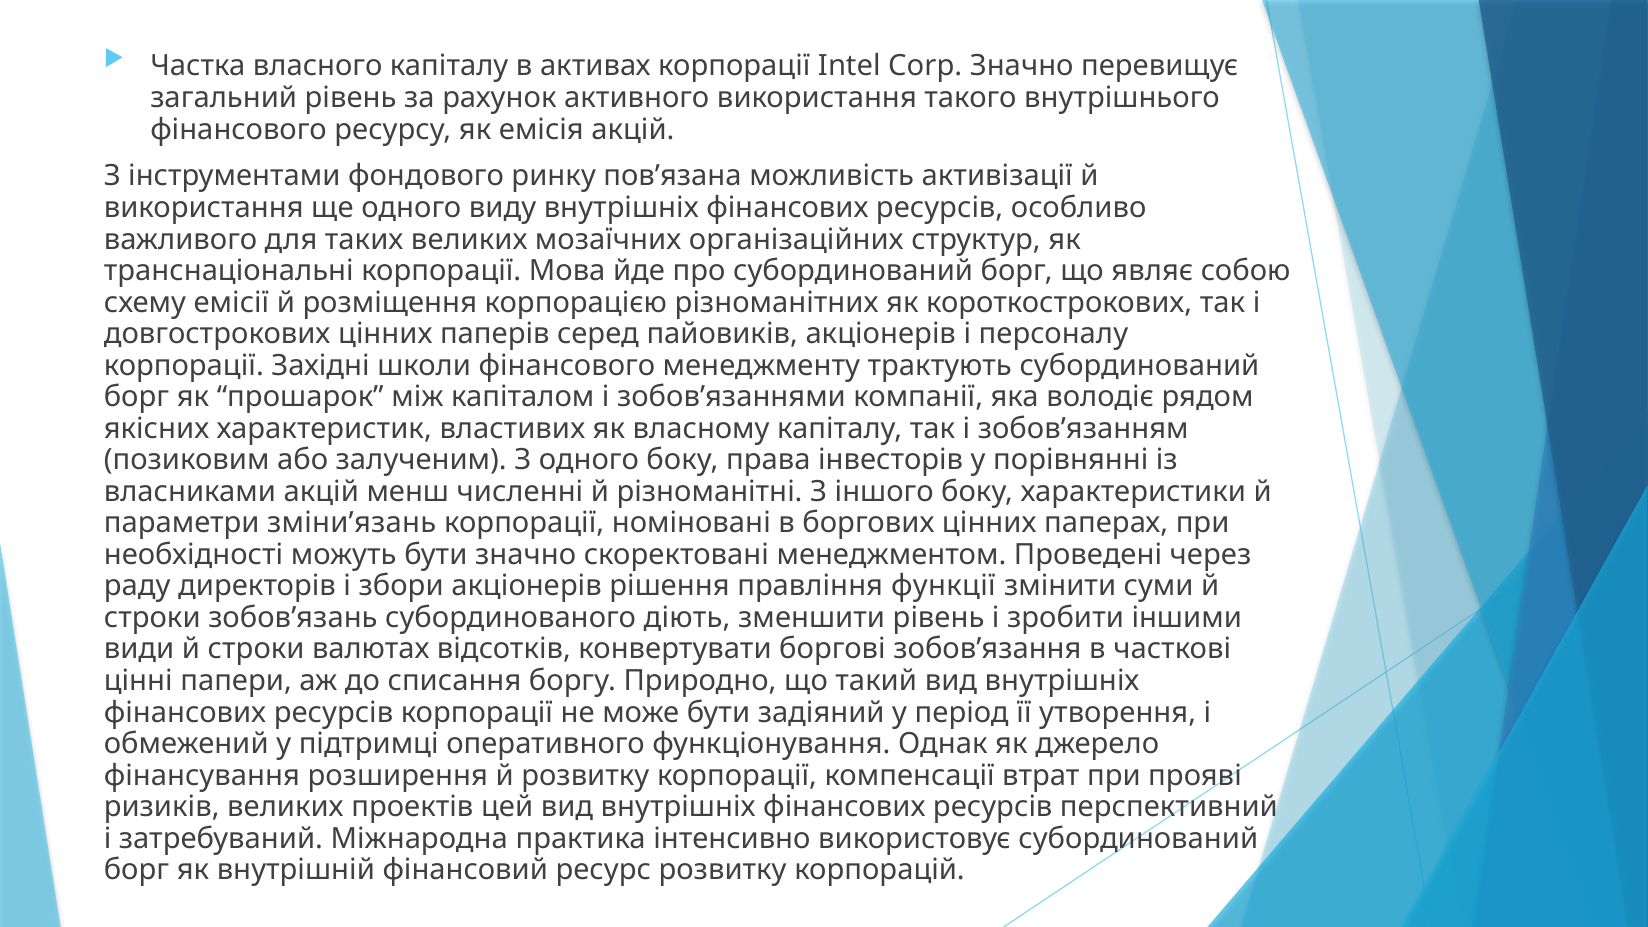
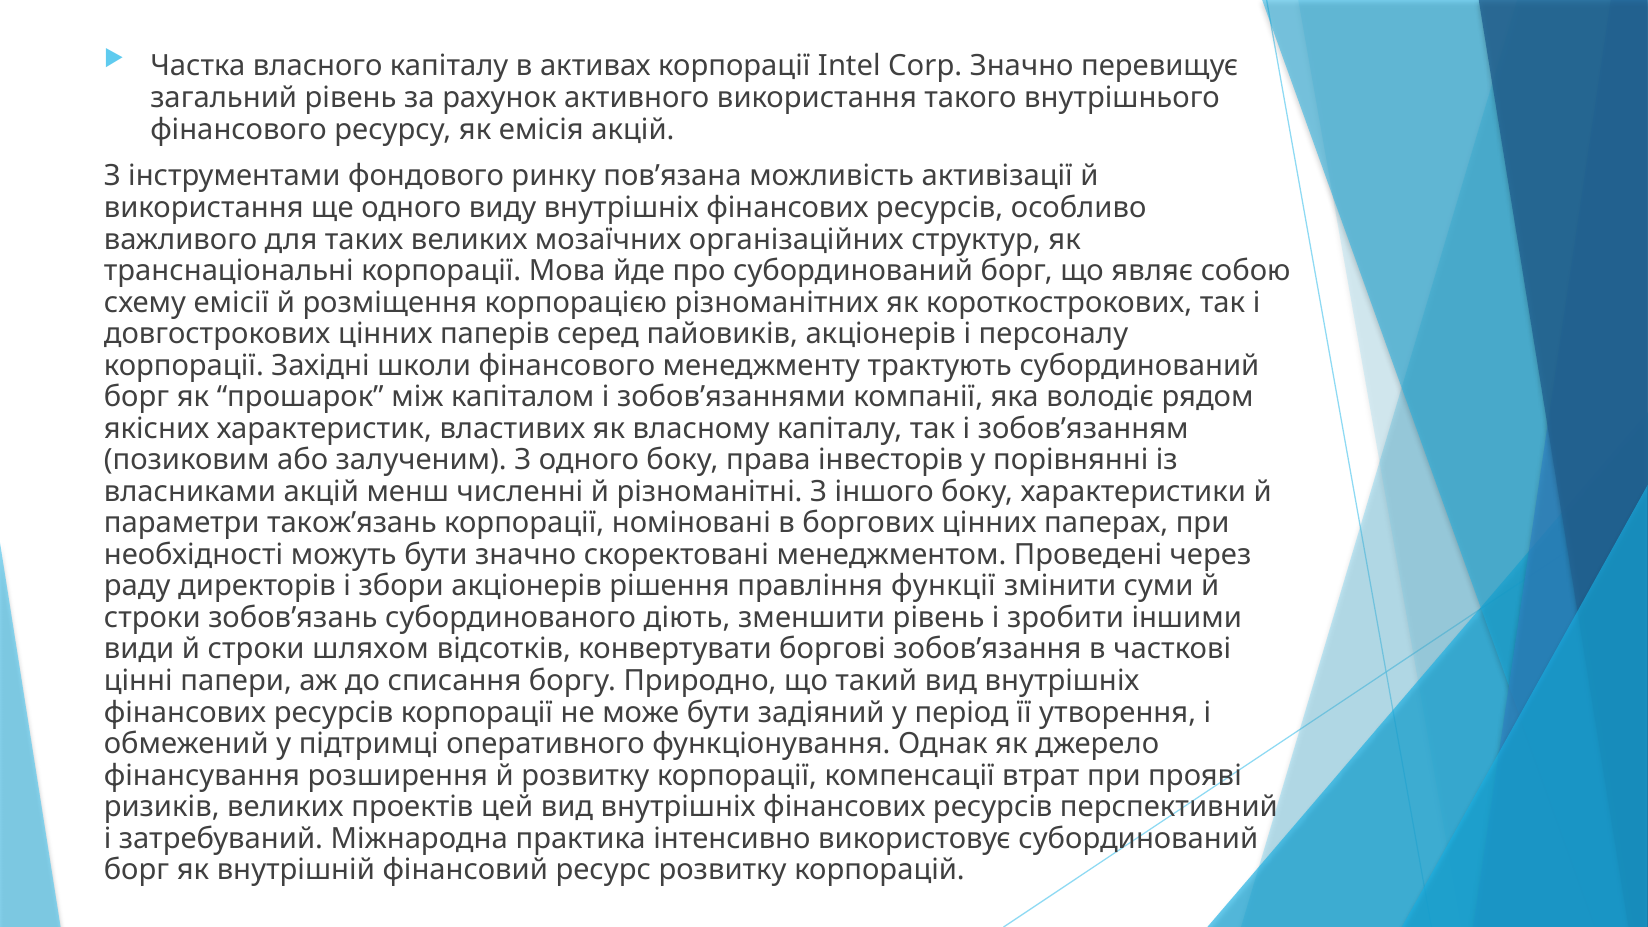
зміни’язань: зміни’язань -> також’язань
валютах: валютах -> шляхом
